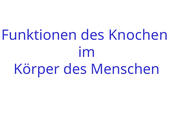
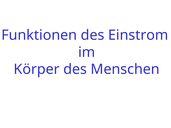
Knochen: Knochen -> Einstrom
